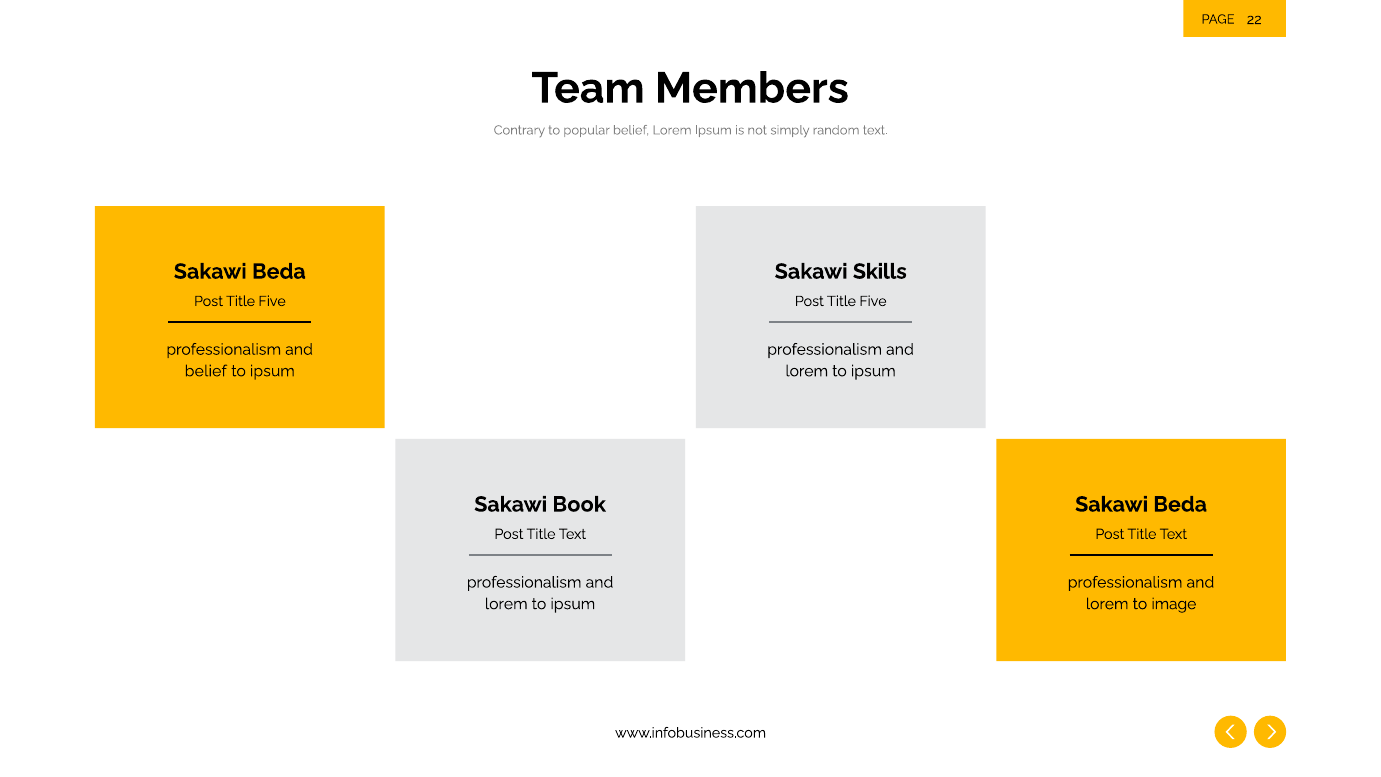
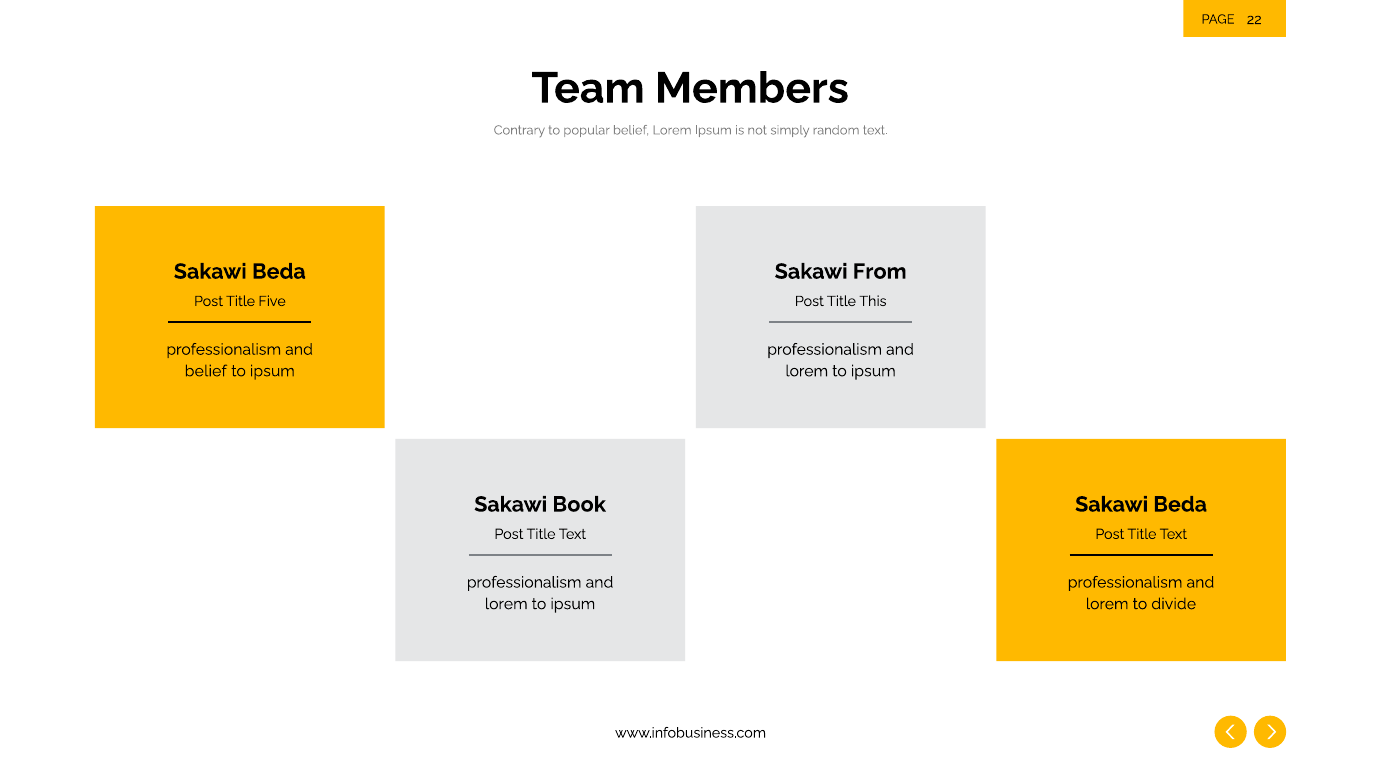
Skills: Skills -> From
Five at (873, 301): Five -> This
image: image -> divide
